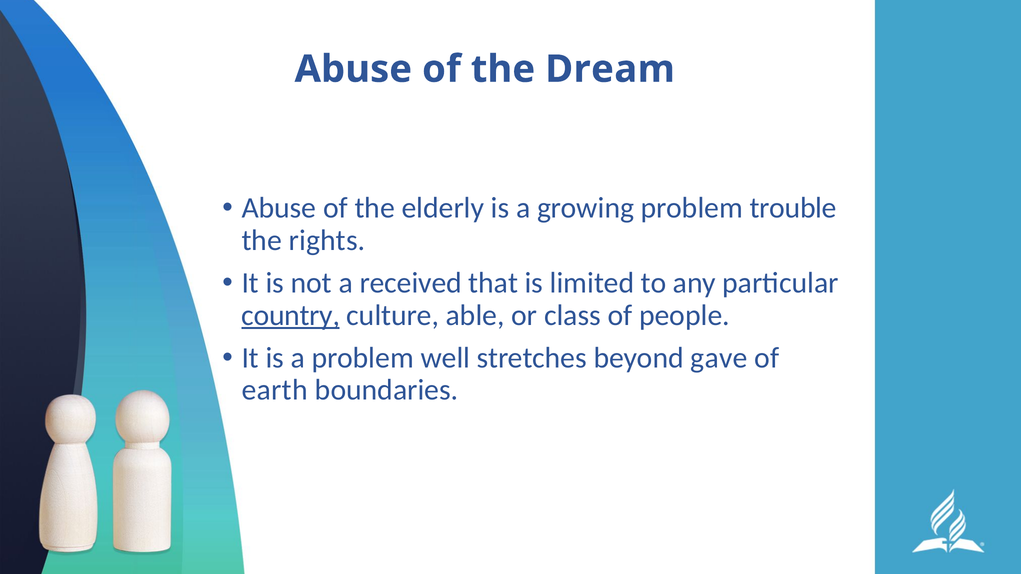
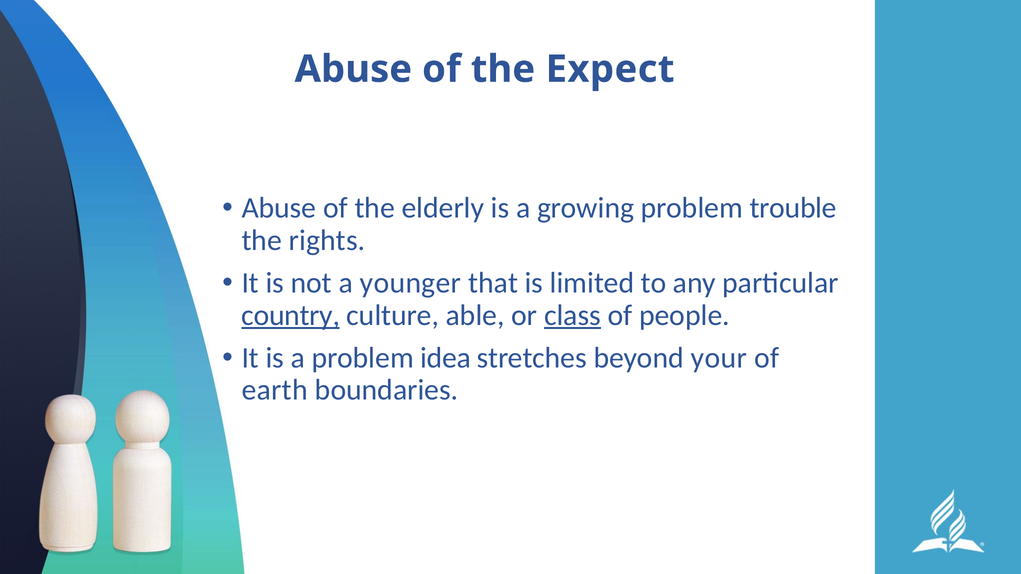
Dream: Dream -> Expect
received: received -> younger
class underline: none -> present
well: well -> idea
gave: gave -> your
